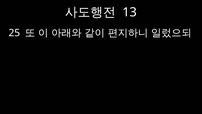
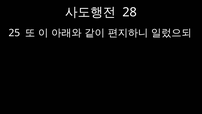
13: 13 -> 28
